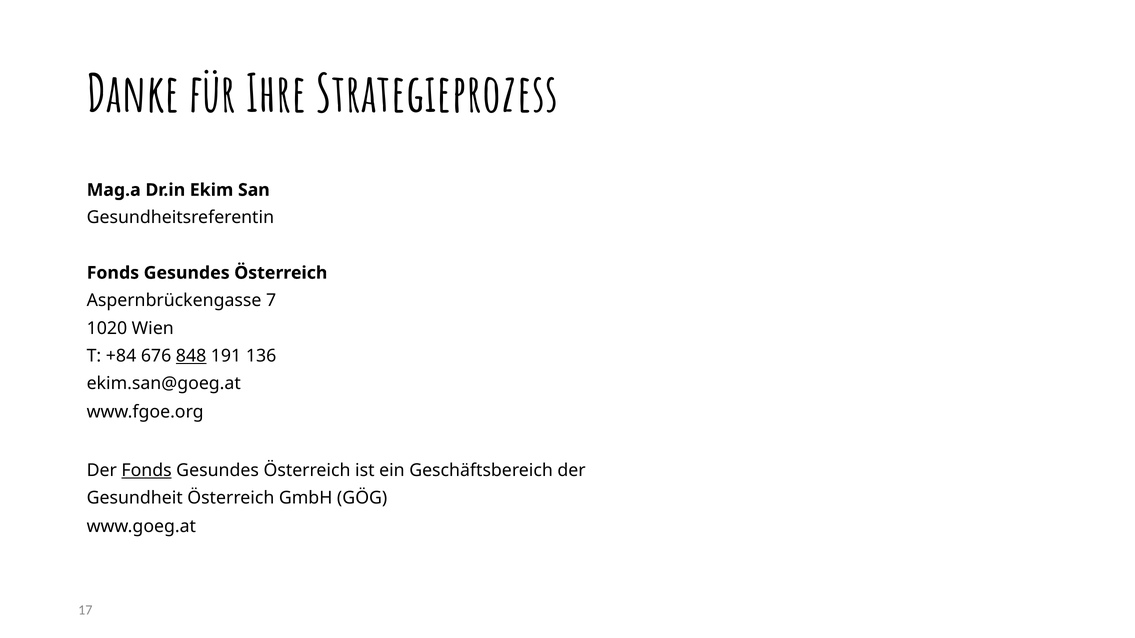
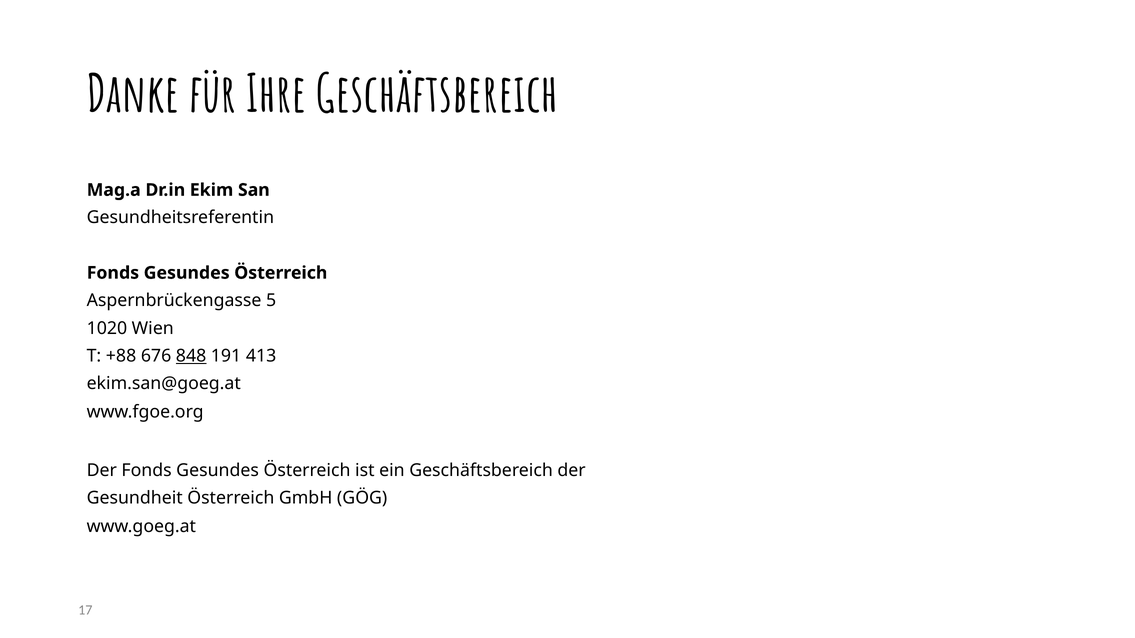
Ihre Strategieprozess: Strategieprozess -> Geschäftsbereich
7: 7 -> 5
+84: +84 -> +88
136: 136 -> 413
Fonds at (147, 471) underline: present -> none
